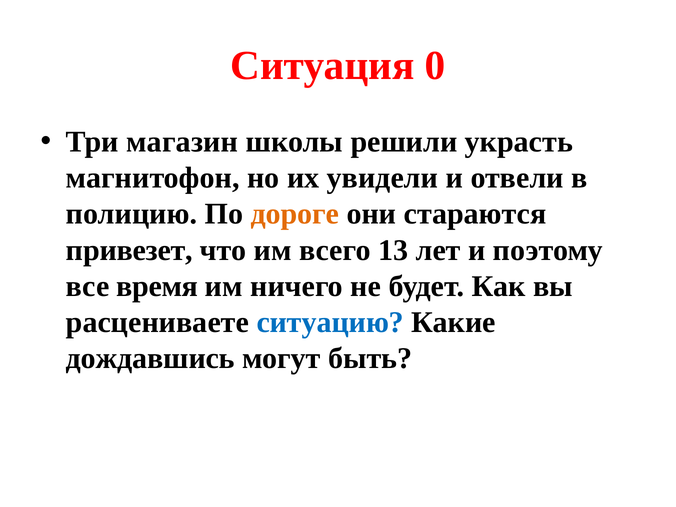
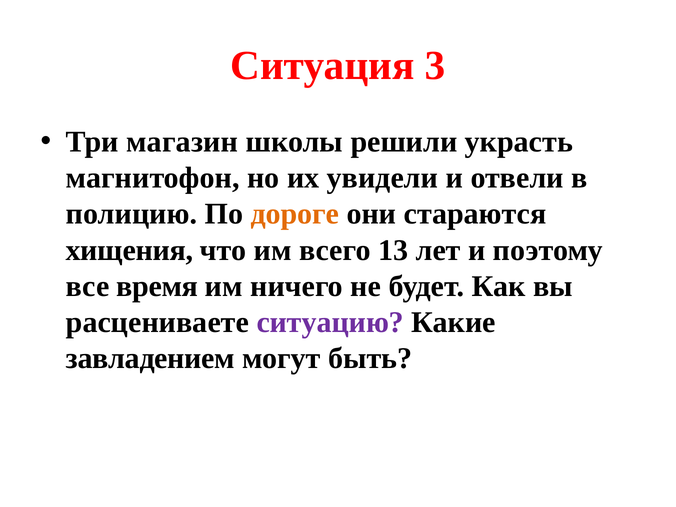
0: 0 -> 3
привезет: привезет -> хищения
ситуацию colour: blue -> purple
дождавшись: дождавшись -> завладением
